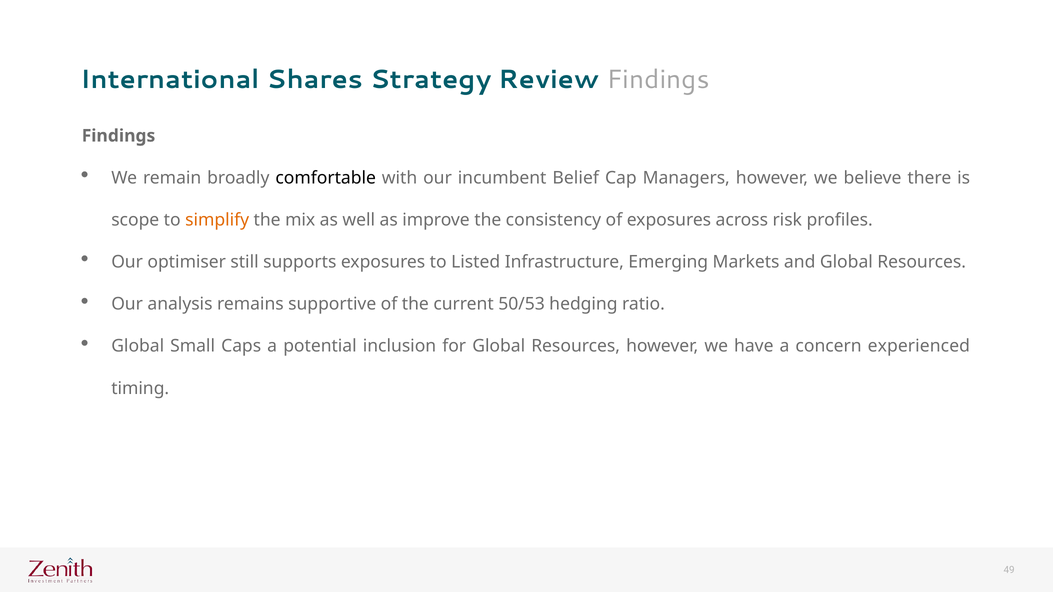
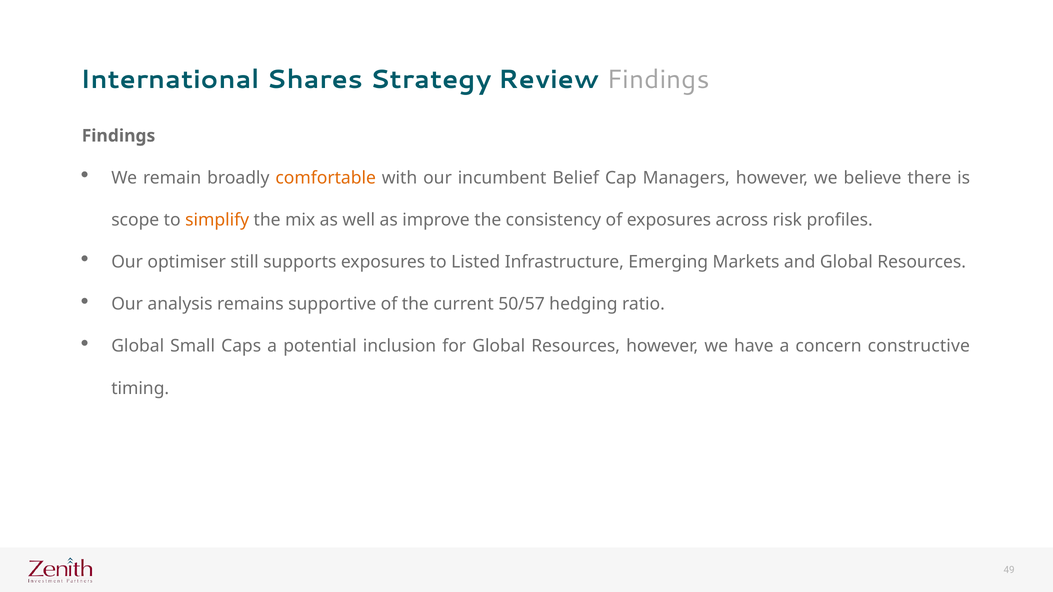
comfortable colour: black -> orange
50/53: 50/53 -> 50/57
experienced: experienced -> constructive
